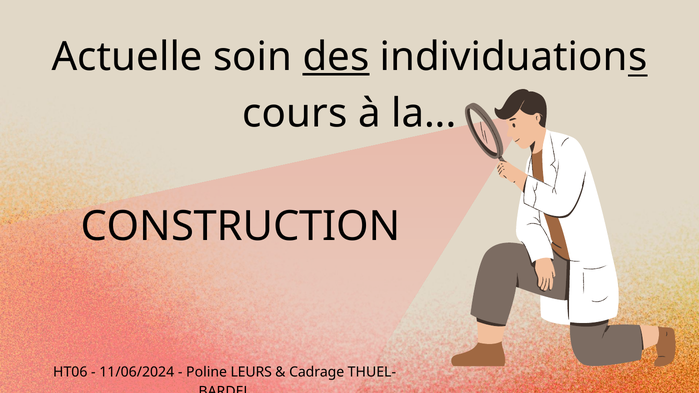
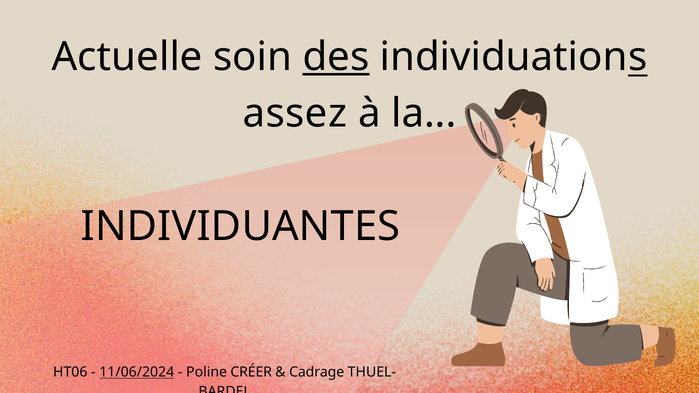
cours: cours -> assez
CONSTRUCTION: CONSTRUCTION -> INDIVIDUANTES
11/06/2024 underline: none -> present
LEURS: LEURS -> CRÉER
